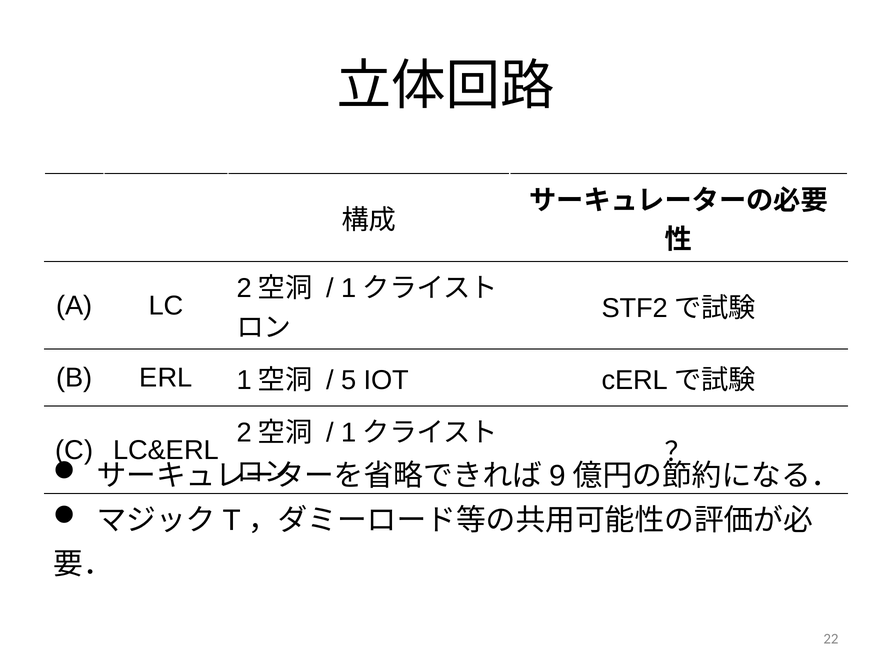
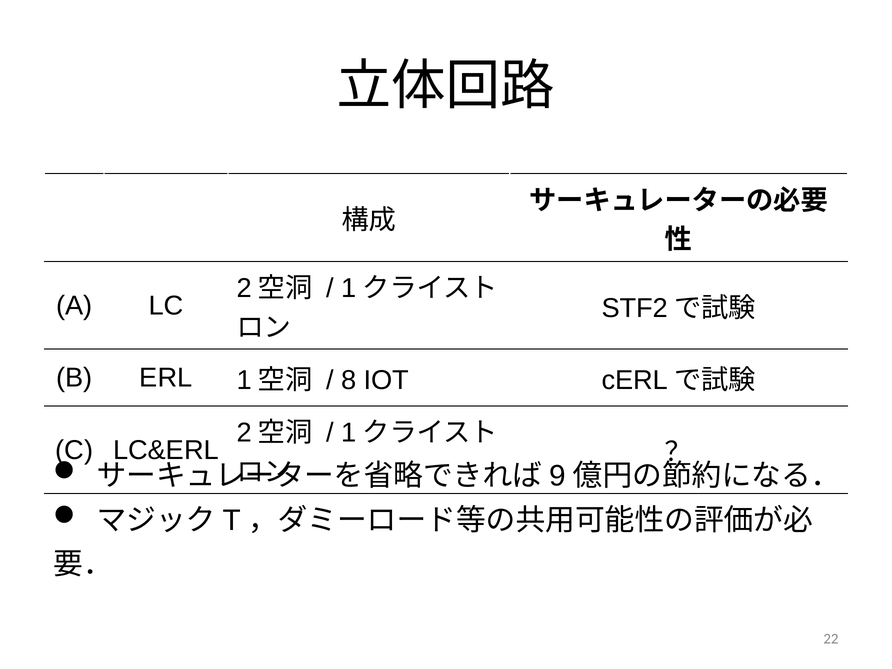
5: 5 -> 8
